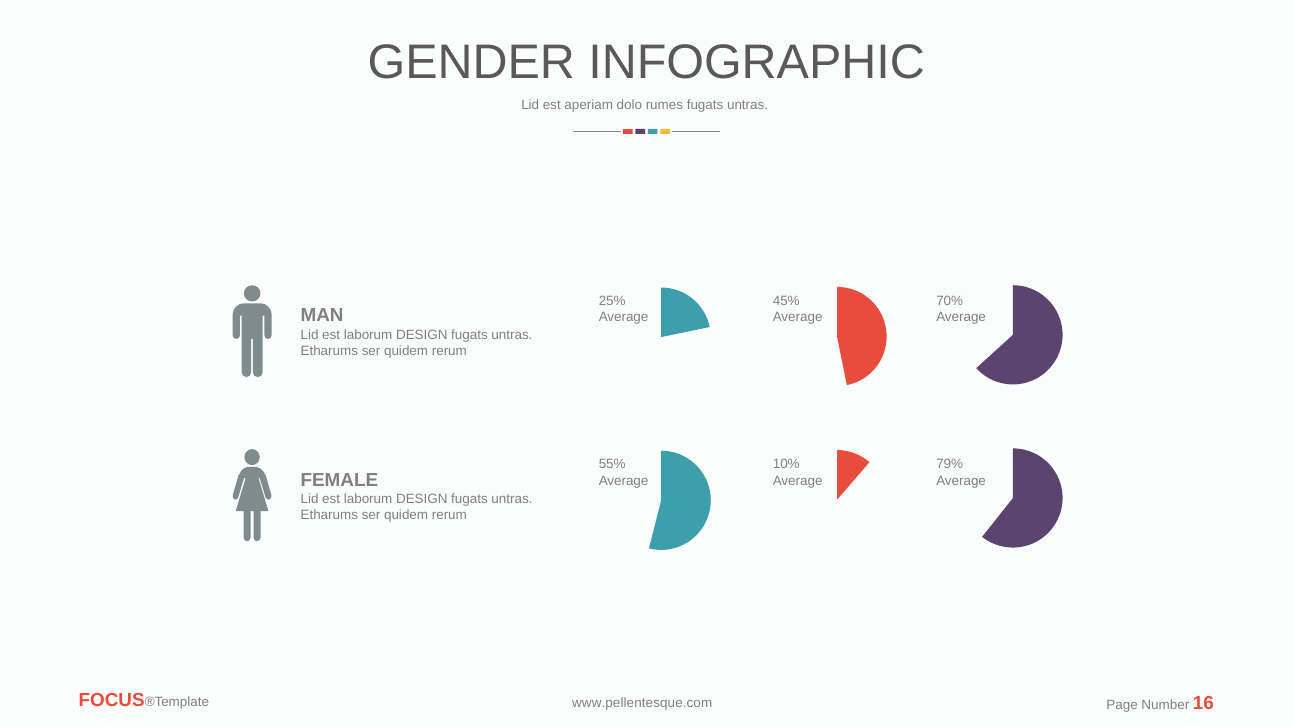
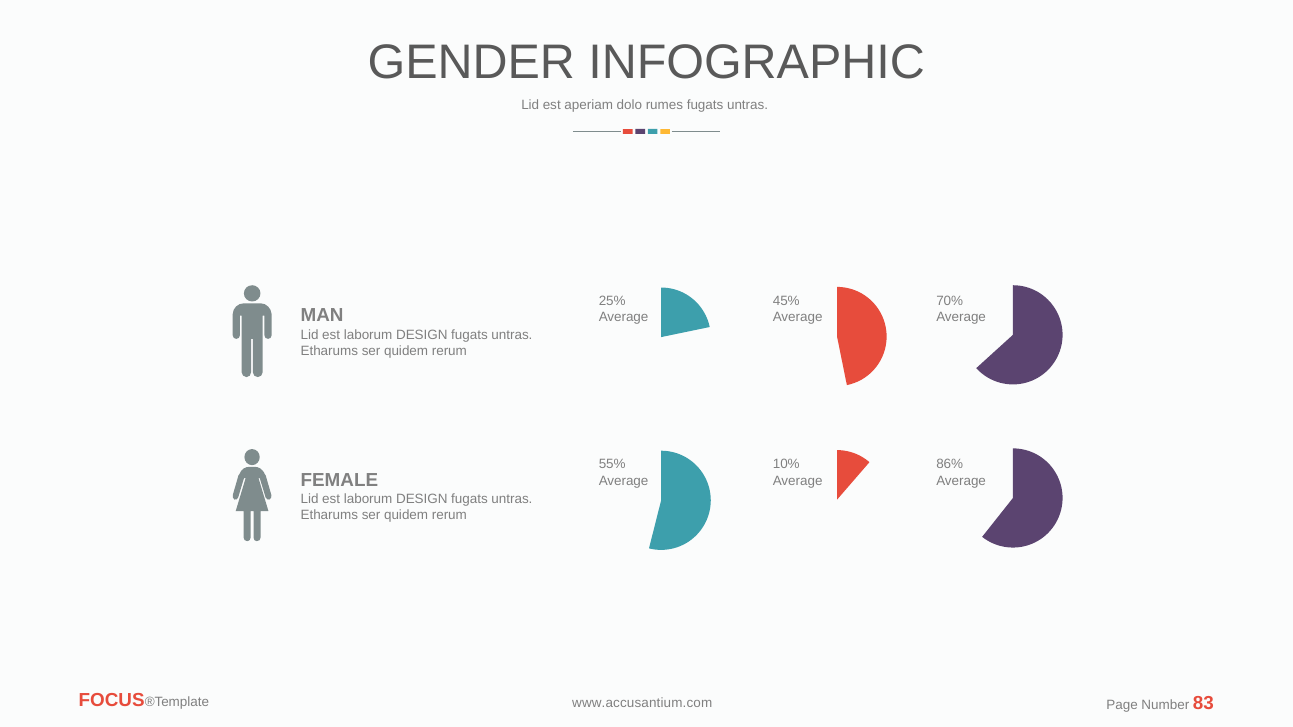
79%: 79% -> 86%
www.pellentesque.com: www.pellentesque.com -> www.accusantium.com
16: 16 -> 83
